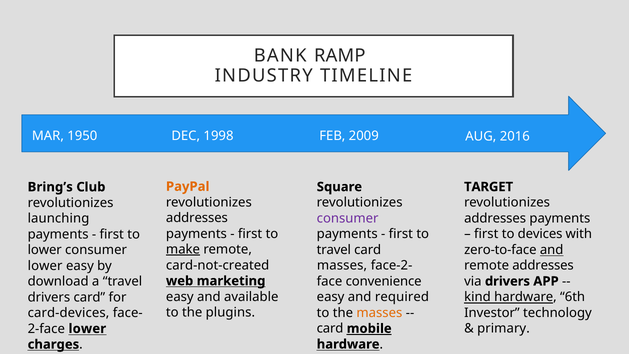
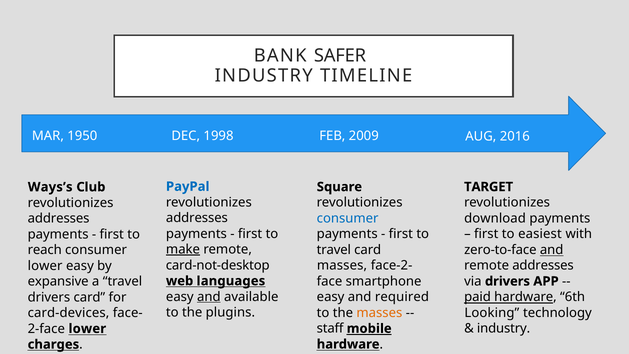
RAMP: RAMP -> SAFER
PayPal colour: orange -> blue
Bring’s: Bring’s -> Ways’s
addresses at (495, 218): addresses -> download
consumer at (348, 218) colour: purple -> blue
launching at (58, 218): launching -> addresses
devices: devices -> easiest
lower at (45, 250): lower -> reach
card-not-created: card-not-created -> card-not-desktop
convenience: convenience -> smartphone
download: download -> expansive
marketing: marketing -> languages
and at (209, 297) underline: none -> present
kind: kind -> paid
Investor: Investor -> Looking
card at (330, 328): card -> staff
primary at (503, 328): primary -> industry
